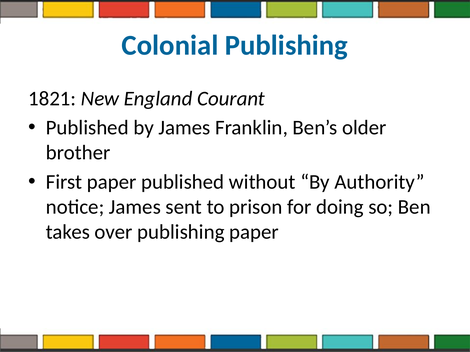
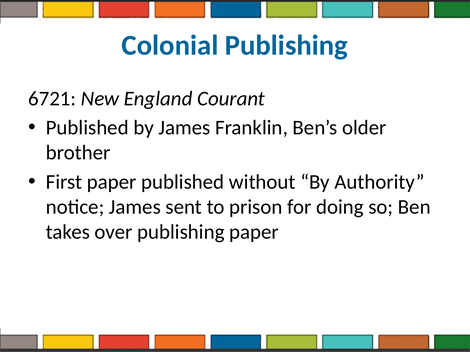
1821: 1821 -> 6721
